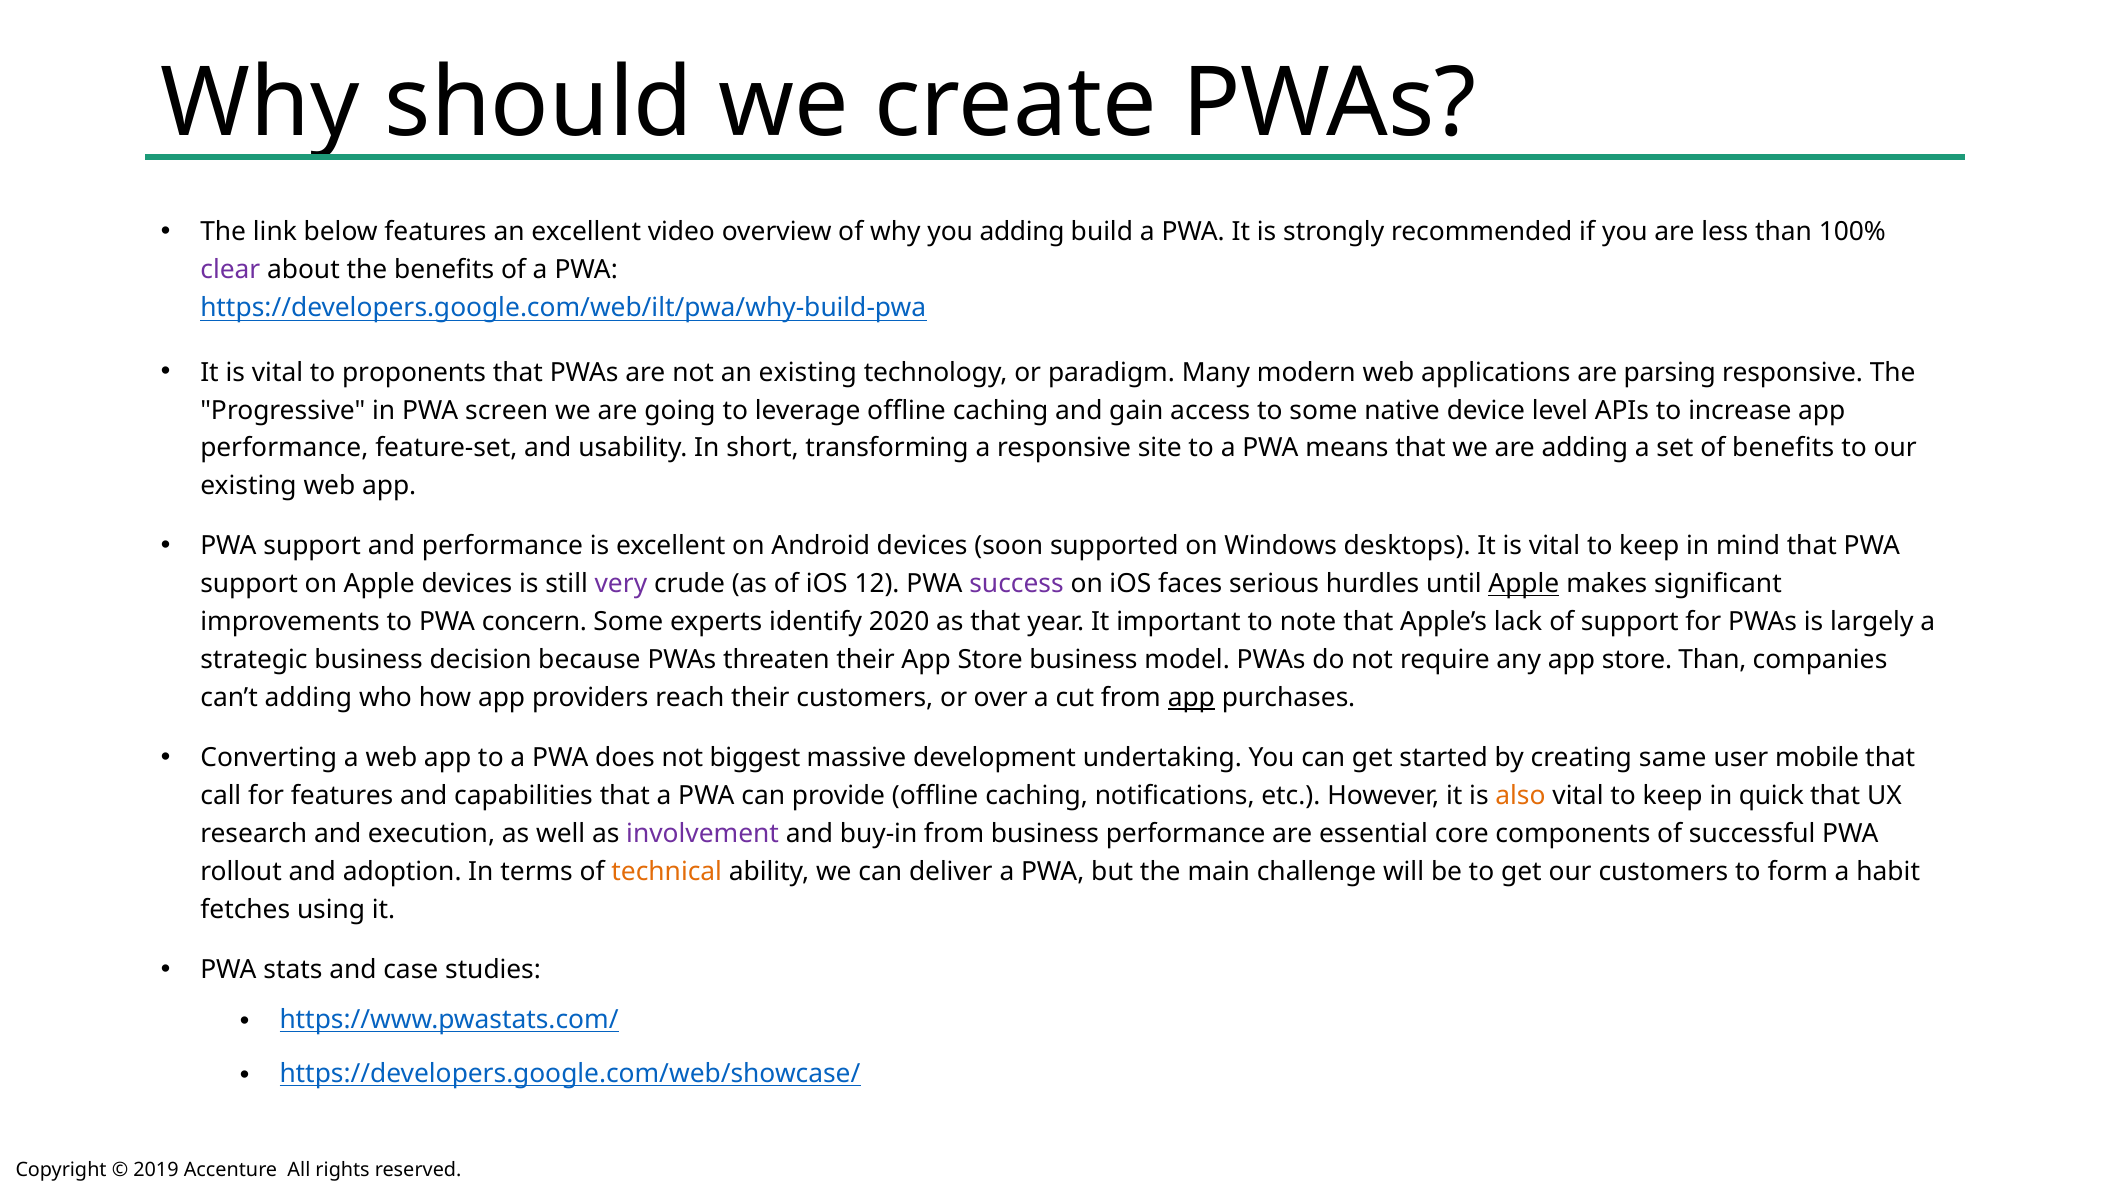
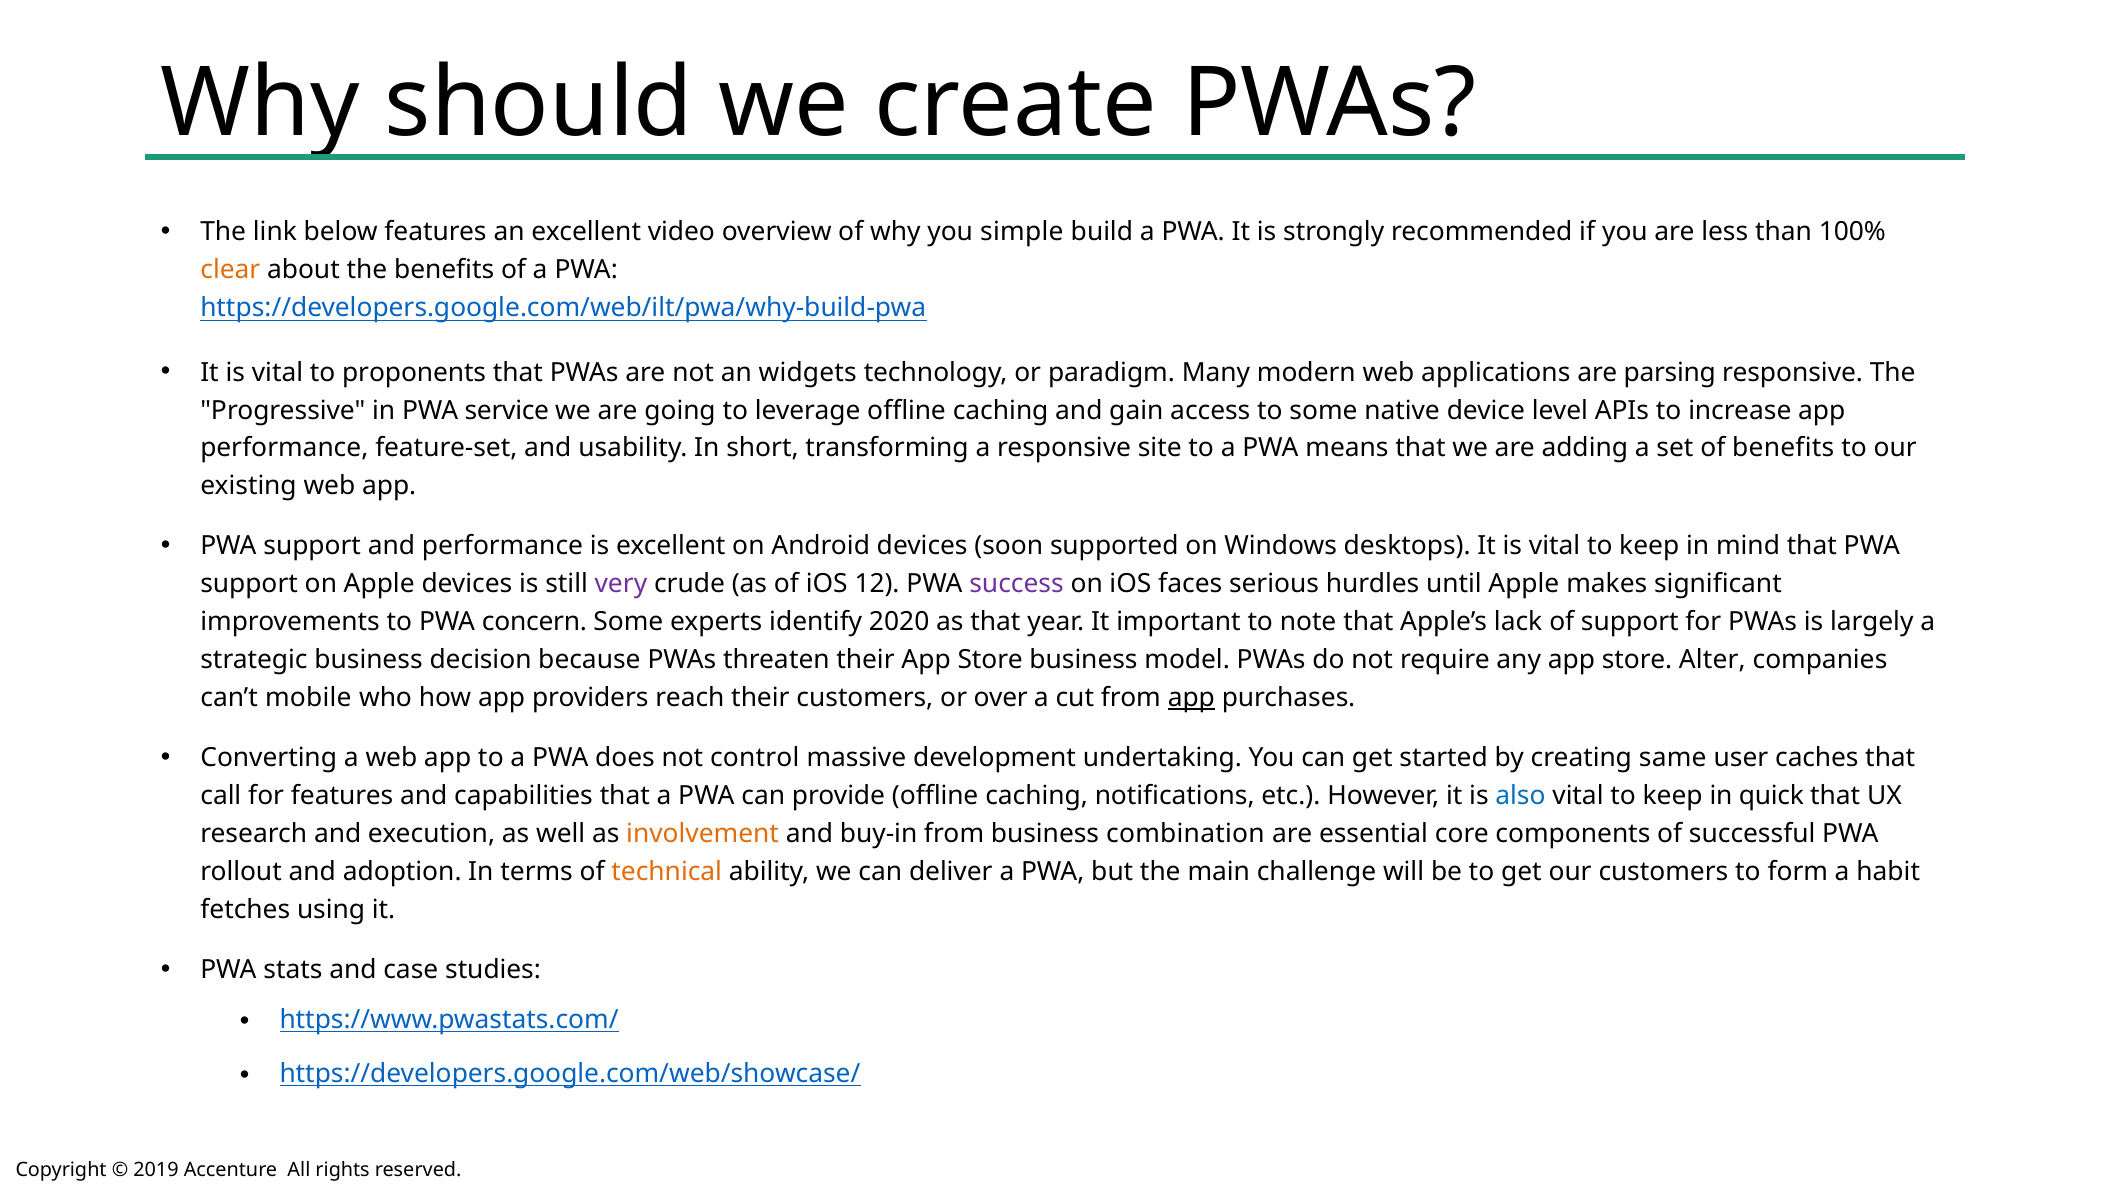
you adding: adding -> simple
clear colour: purple -> orange
an existing: existing -> widgets
screen: screen -> service
Apple at (1524, 584) underline: present -> none
store Than: Than -> Alter
can’t adding: adding -> mobile
biggest: biggest -> control
mobile: mobile -> caches
also colour: orange -> blue
involvement colour: purple -> orange
business performance: performance -> combination
